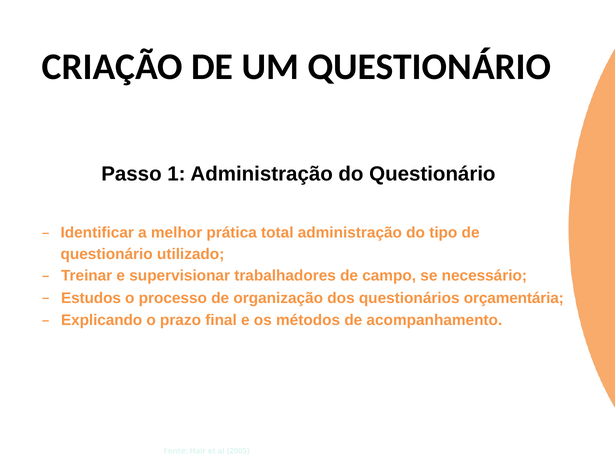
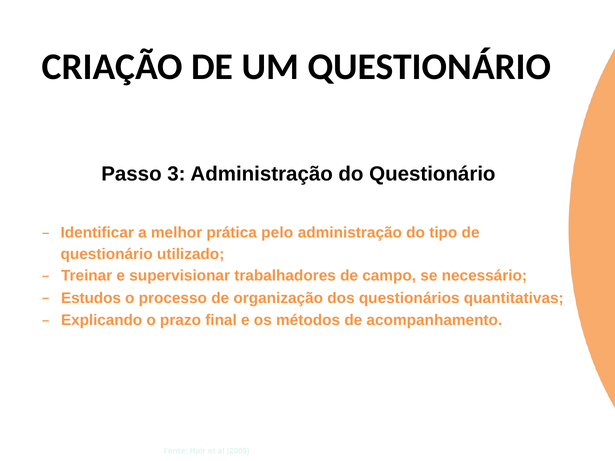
1: 1 -> 3
total: total -> pelo
orçamentária: orçamentária -> quantitativas
